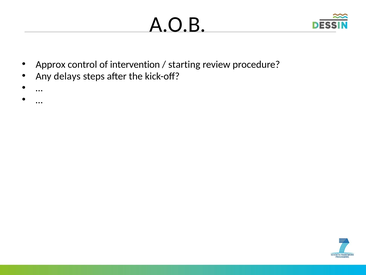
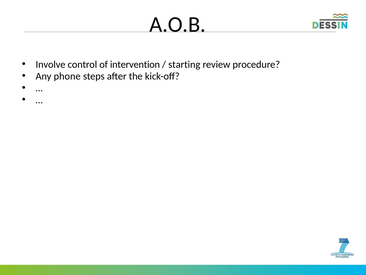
Approx: Approx -> Involve
delays: delays -> phone
